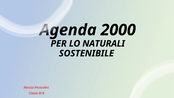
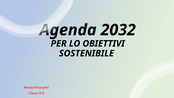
2000: 2000 -> 2032
NATURALI: NATURALI -> OBIETTIVI
